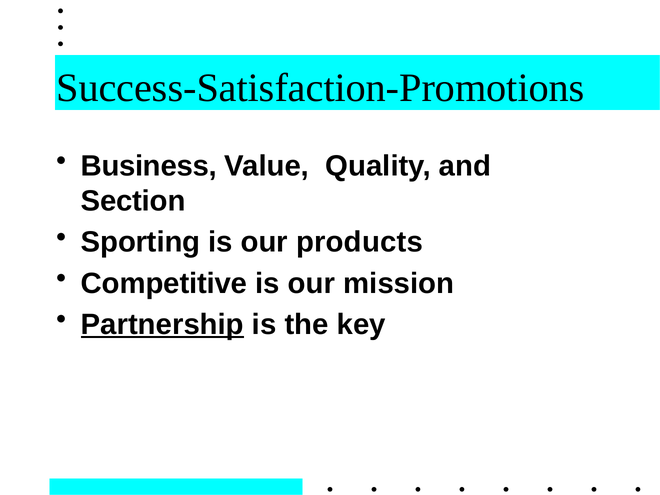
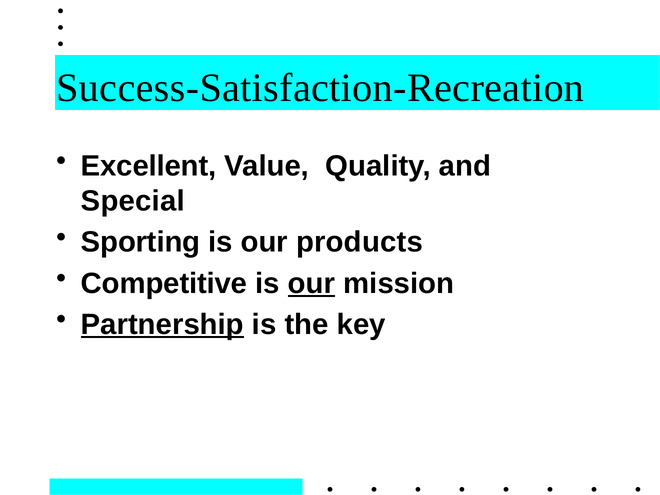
Success-Satisfaction-Promotions: Success-Satisfaction-Promotions -> Success-Satisfaction-Recreation
Business: Business -> Excellent
Section: Section -> Special
our at (311, 283) underline: none -> present
